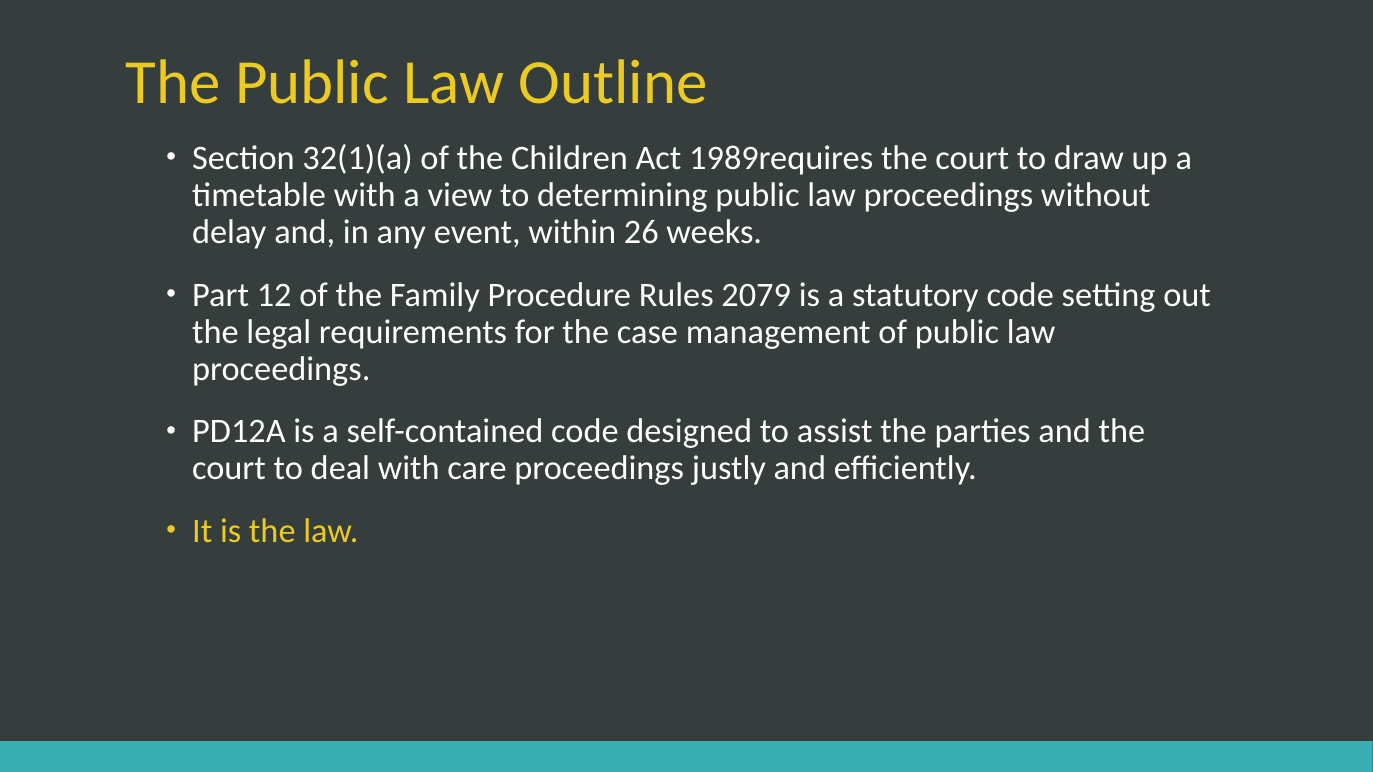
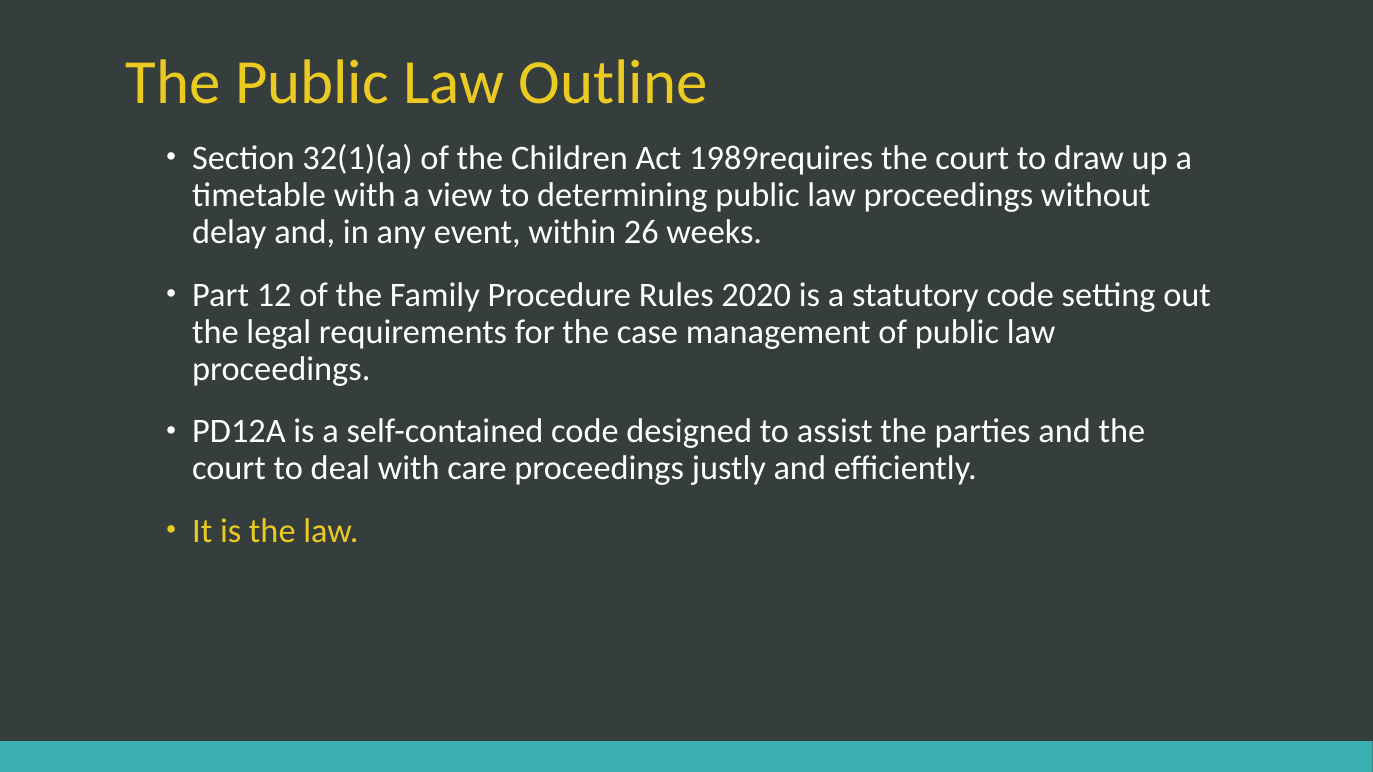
2079: 2079 -> 2020
